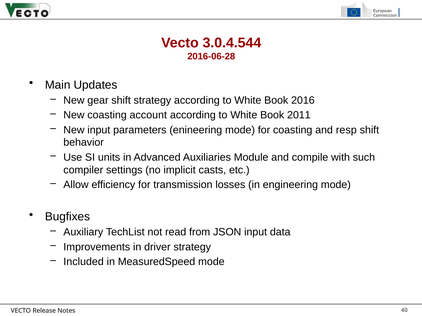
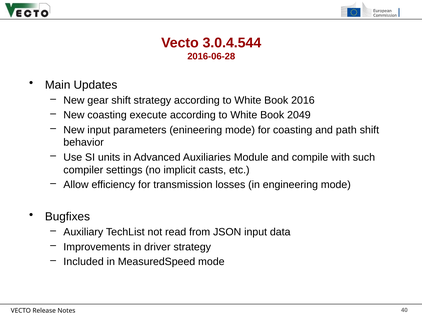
account: account -> execute
2011: 2011 -> 2049
resp: resp -> path
